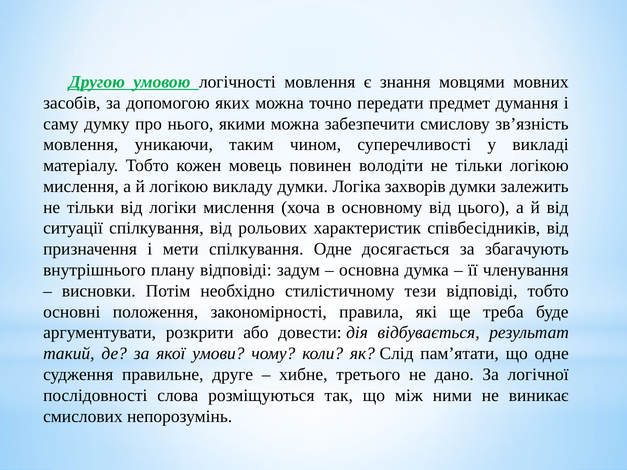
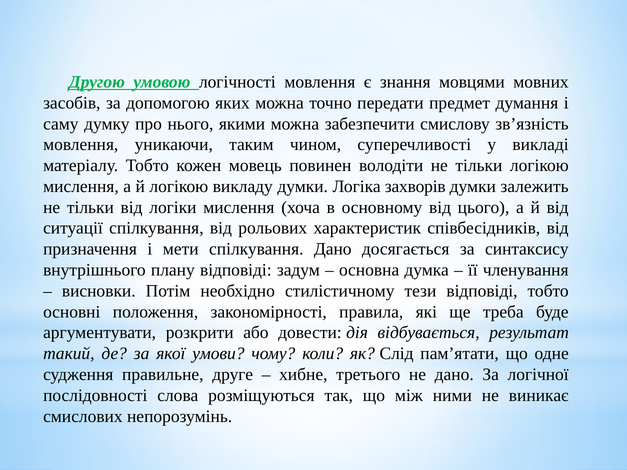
спілкування Одне: Одне -> Дано
збагачують: збагачують -> синтаксису
